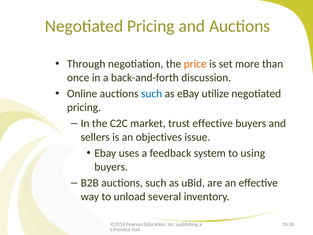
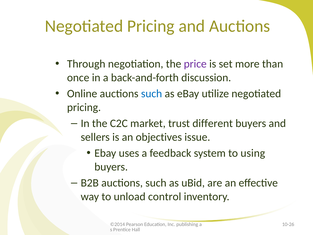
price colour: orange -> purple
trust effective: effective -> different
several: several -> control
